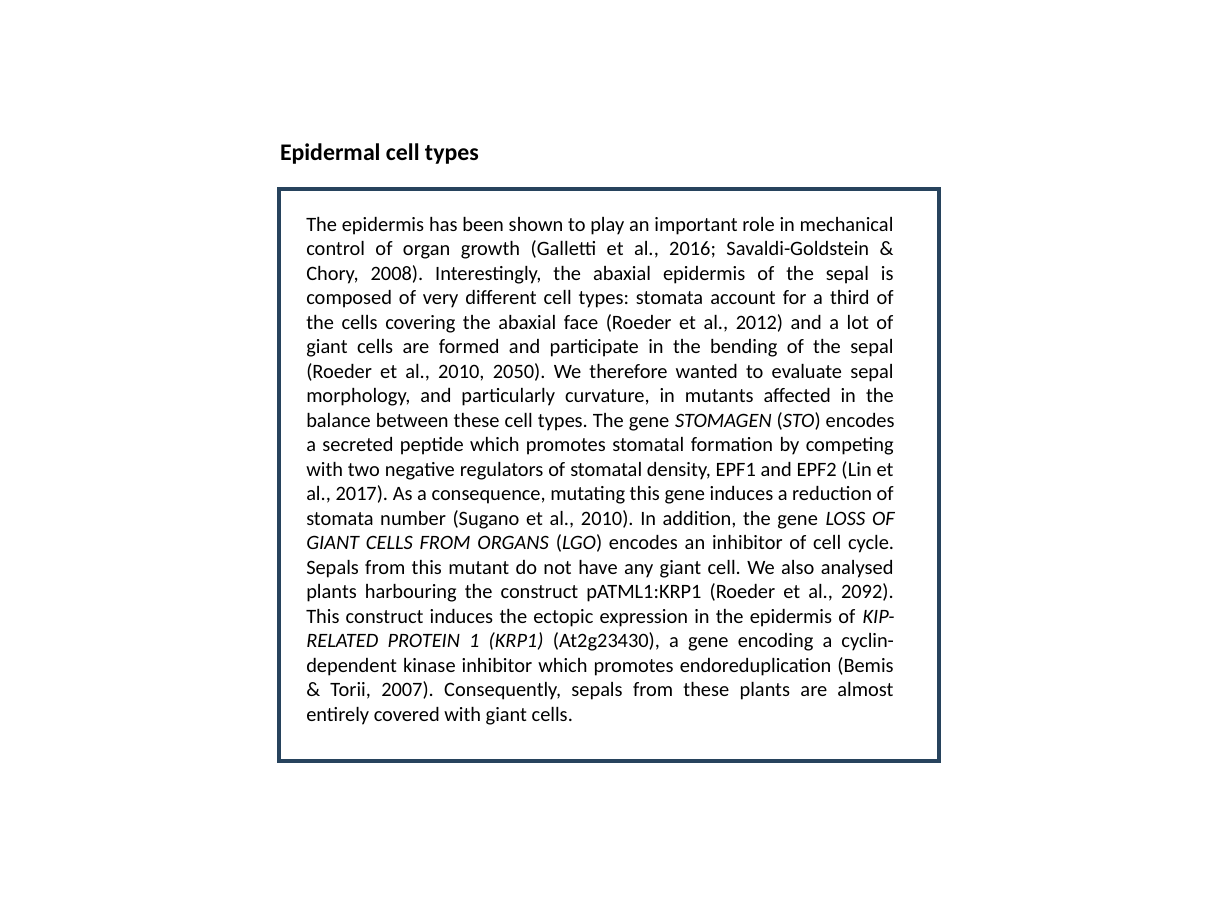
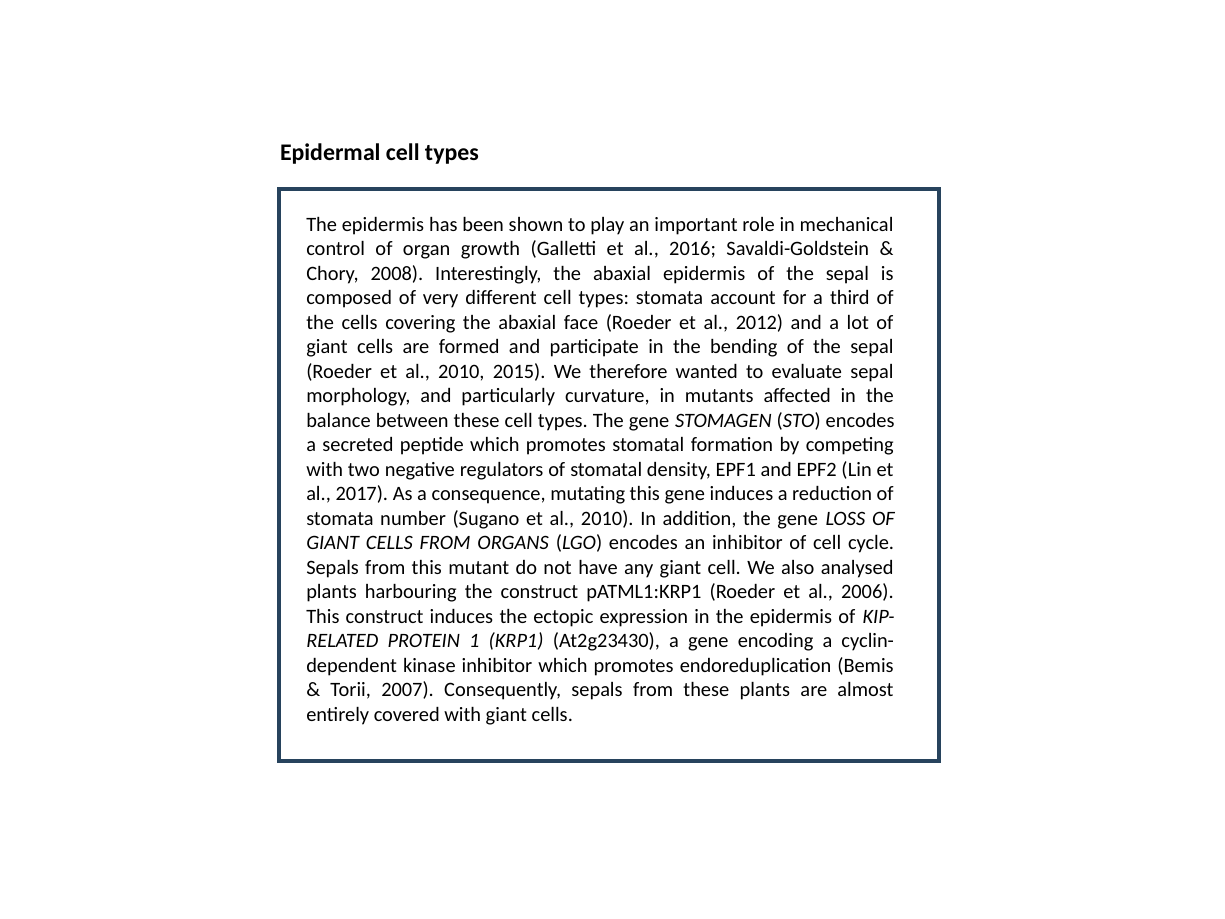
2050: 2050 -> 2015
2092: 2092 -> 2006
